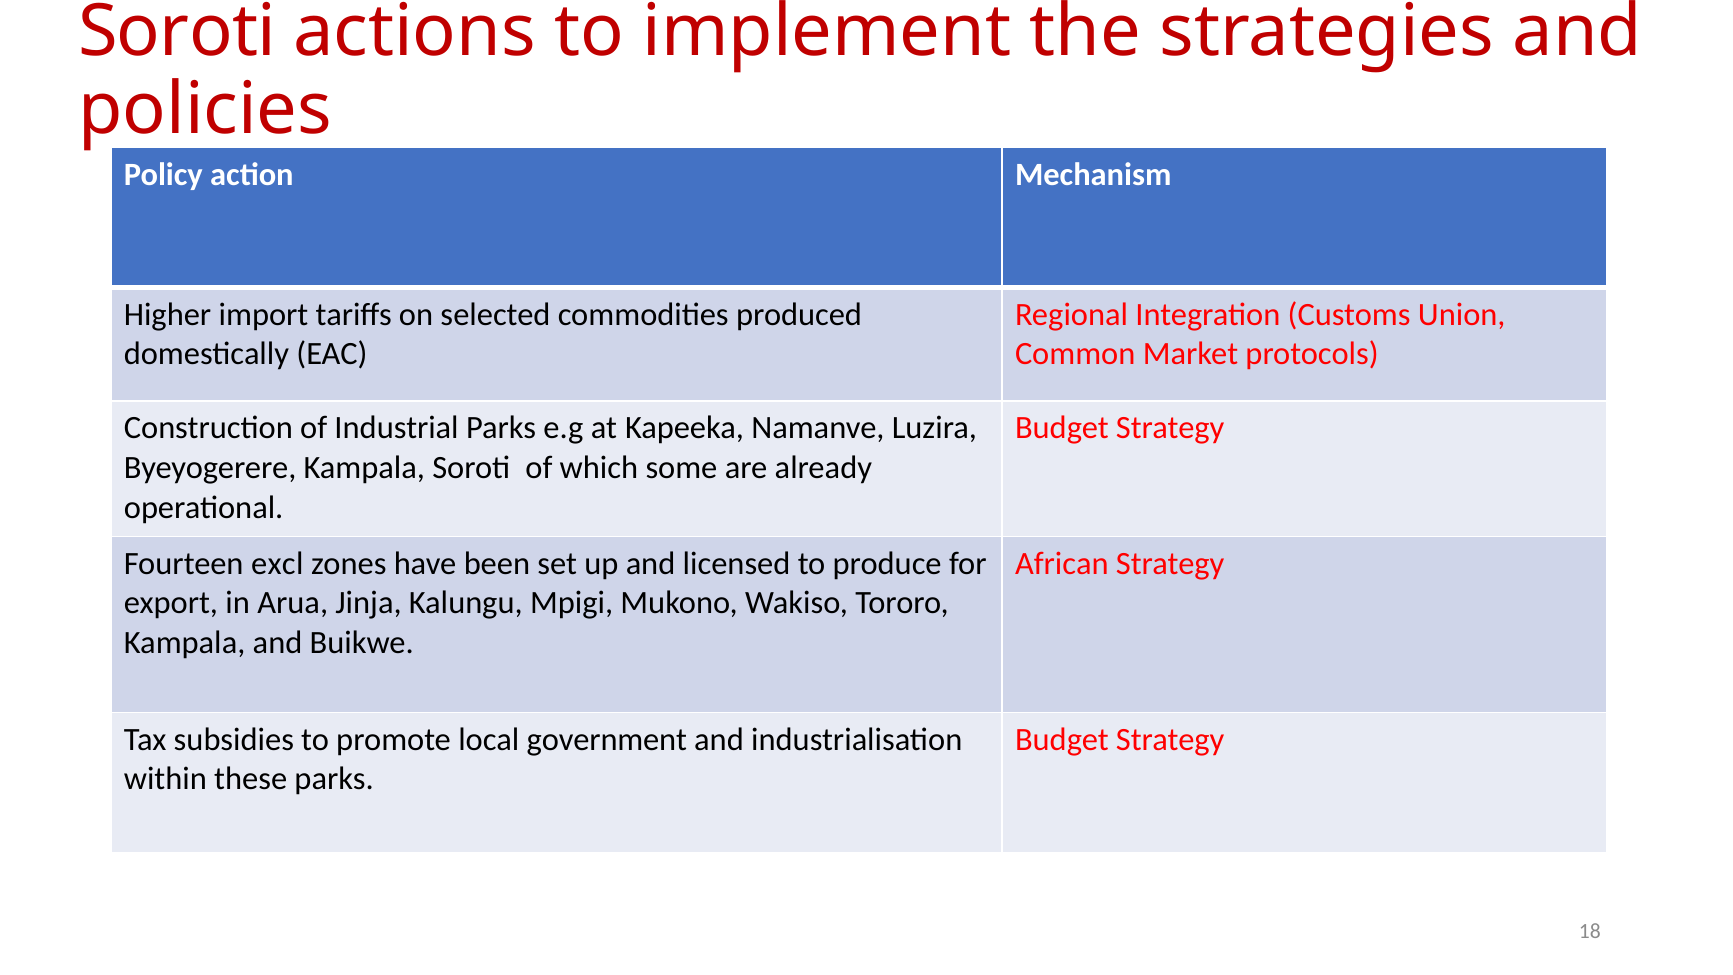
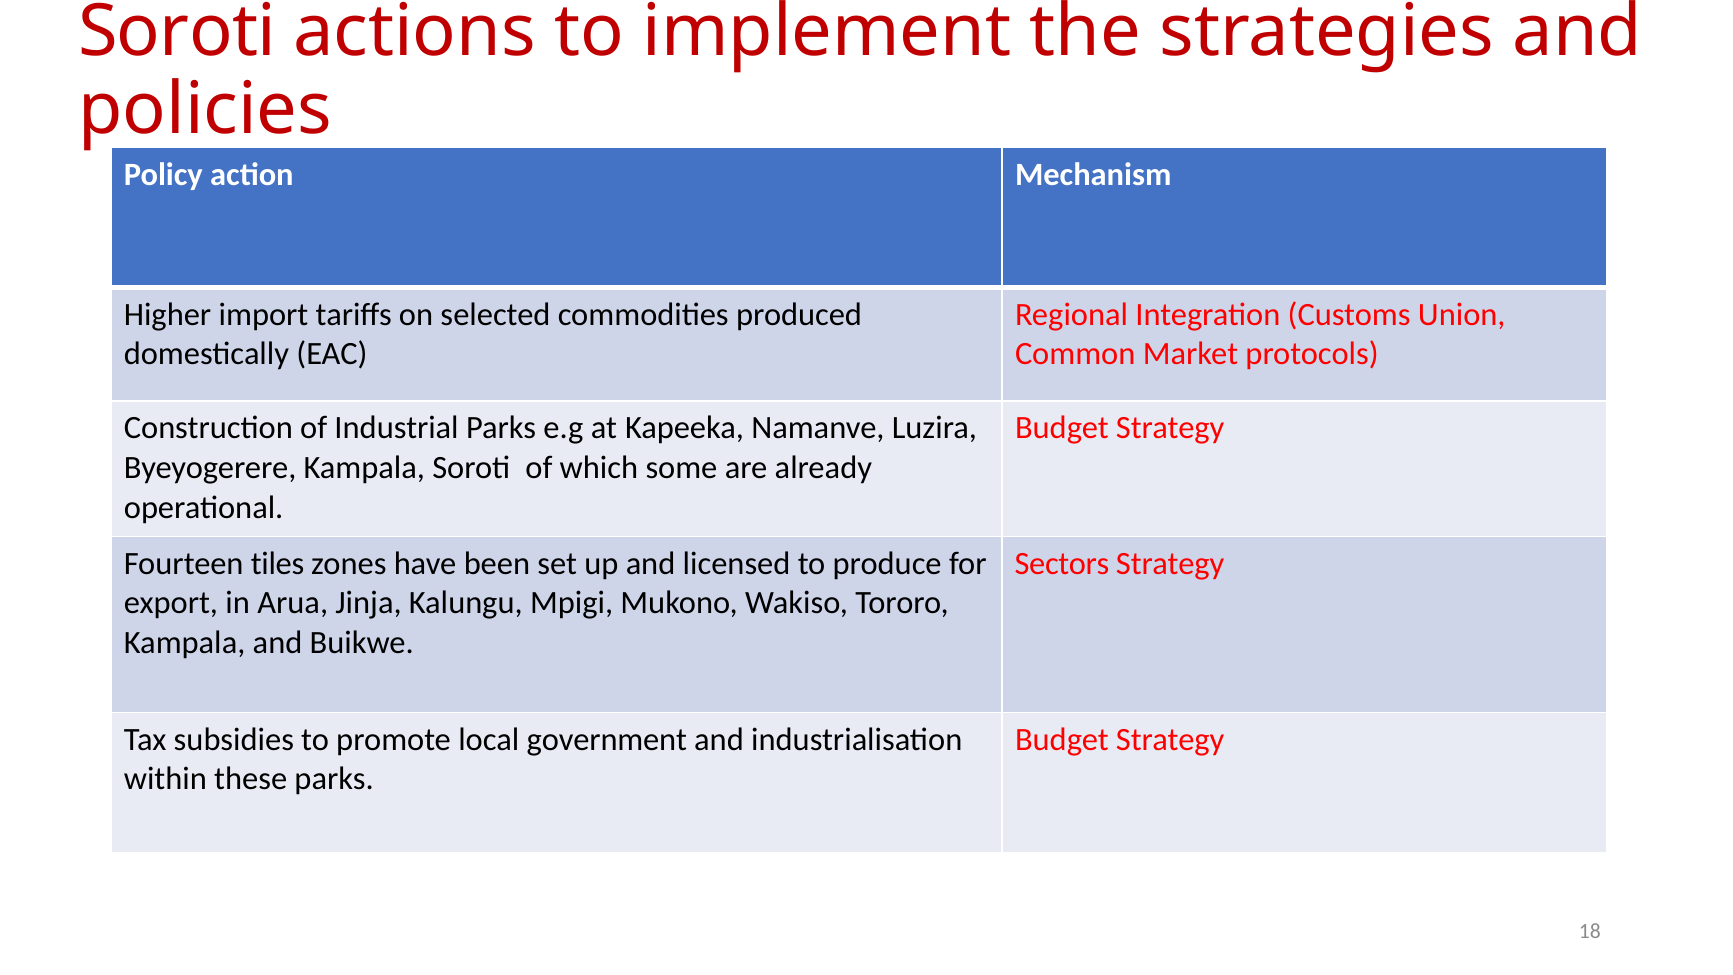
excl: excl -> tiles
African: African -> Sectors
